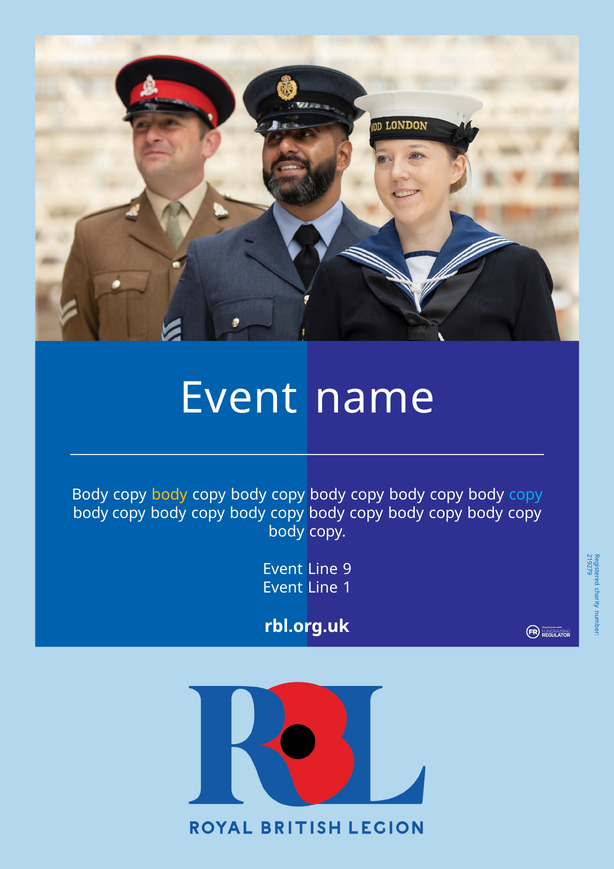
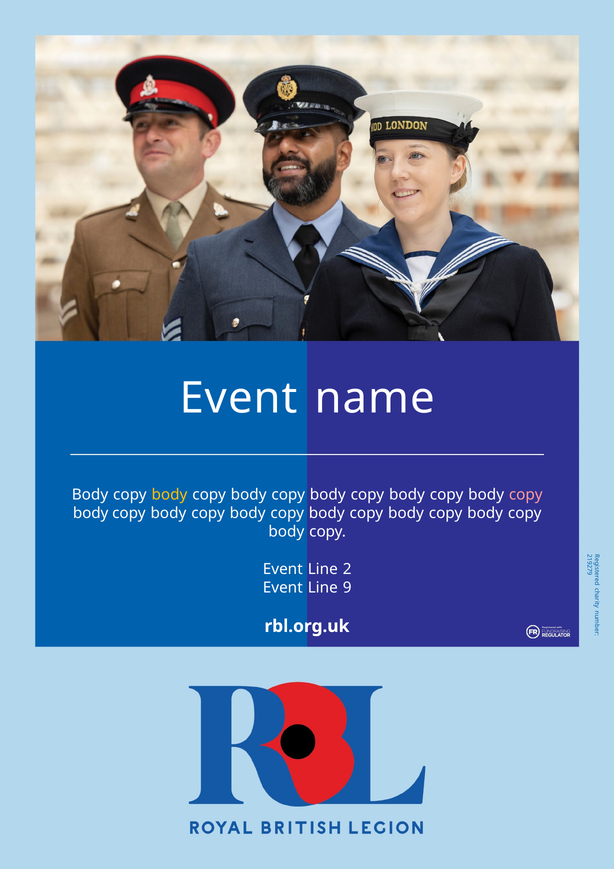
copy at (526, 494) colour: light blue -> pink
Line 9: 9 -> 2
Line 1: 1 -> 9
